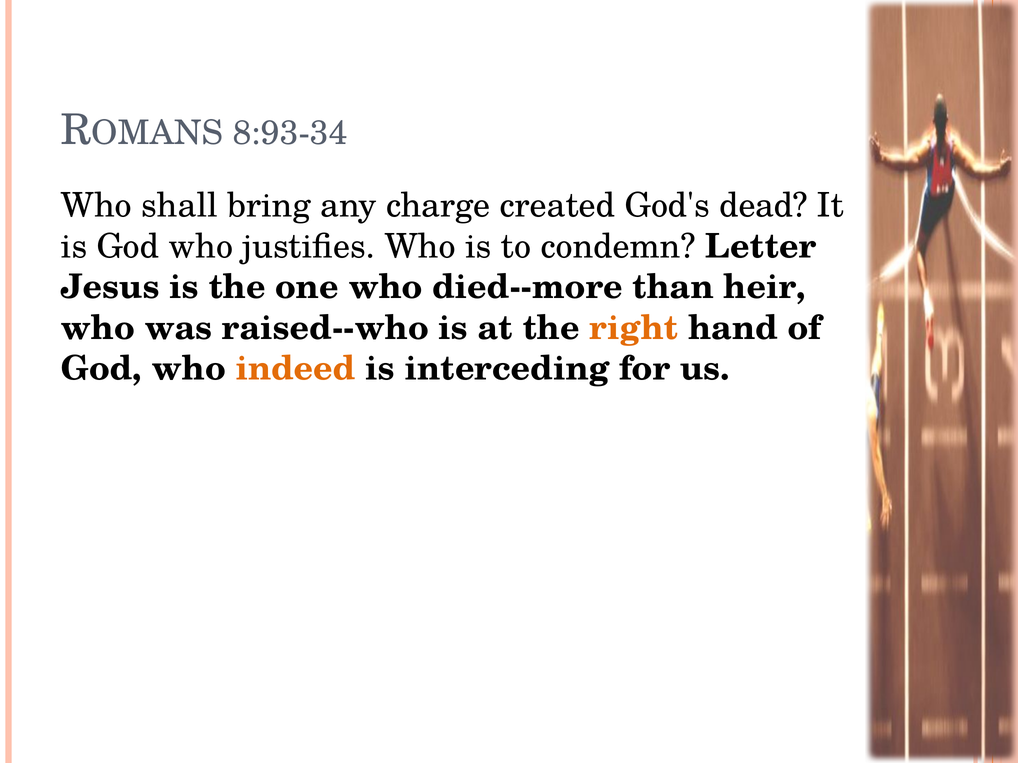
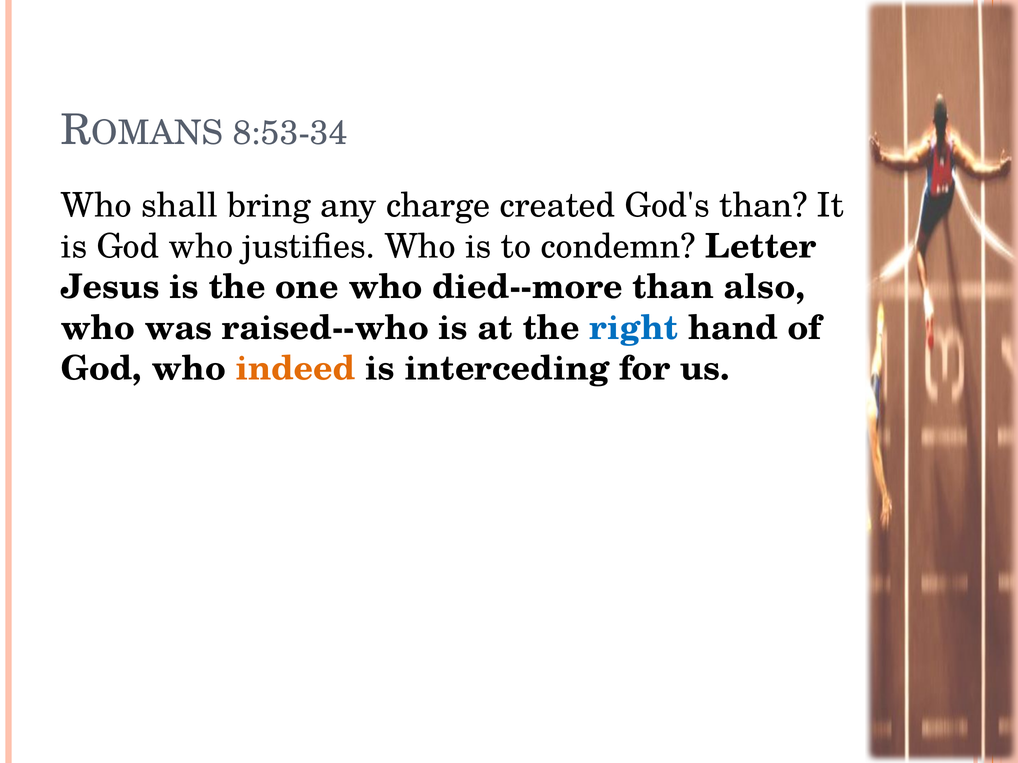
8:93-34: 8:93-34 -> 8:53-34
God's dead: dead -> than
heir: heir -> also
right colour: orange -> blue
